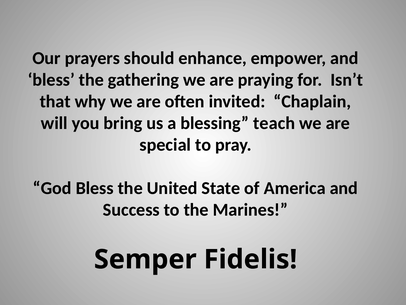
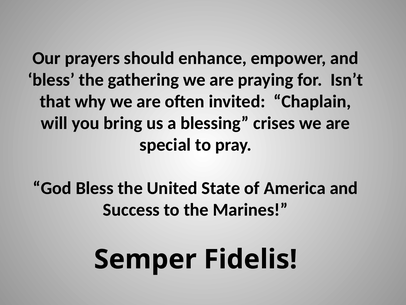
teach: teach -> crises
